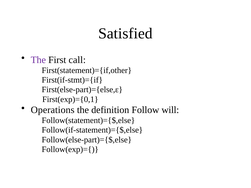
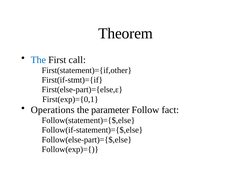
Satisfied: Satisfied -> Theorem
The at (38, 60) colour: purple -> blue
definition: definition -> parameter
will: will -> fact
